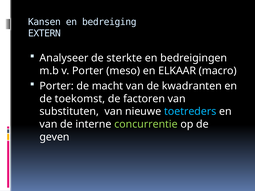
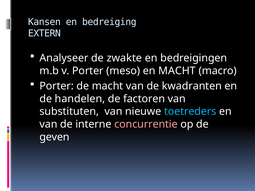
sterkte: sterkte -> zwakte
en ELKAAR: ELKAAR -> MACHT
toekomst: toekomst -> handelen
concurrentie colour: light green -> pink
